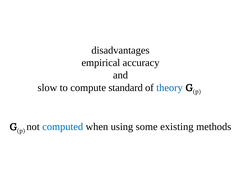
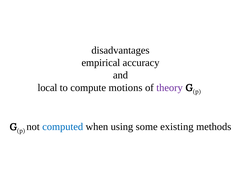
slow: slow -> local
standard: standard -> motions
theory colour: blue -> purple
